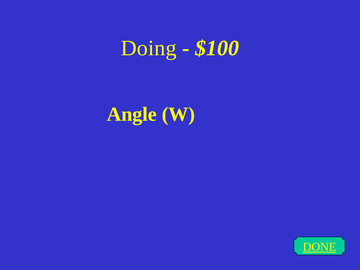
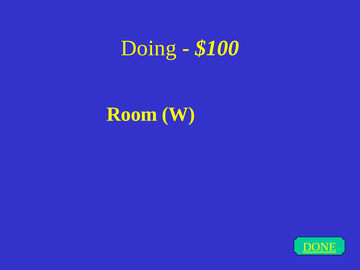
Angle: Angle -> Room
